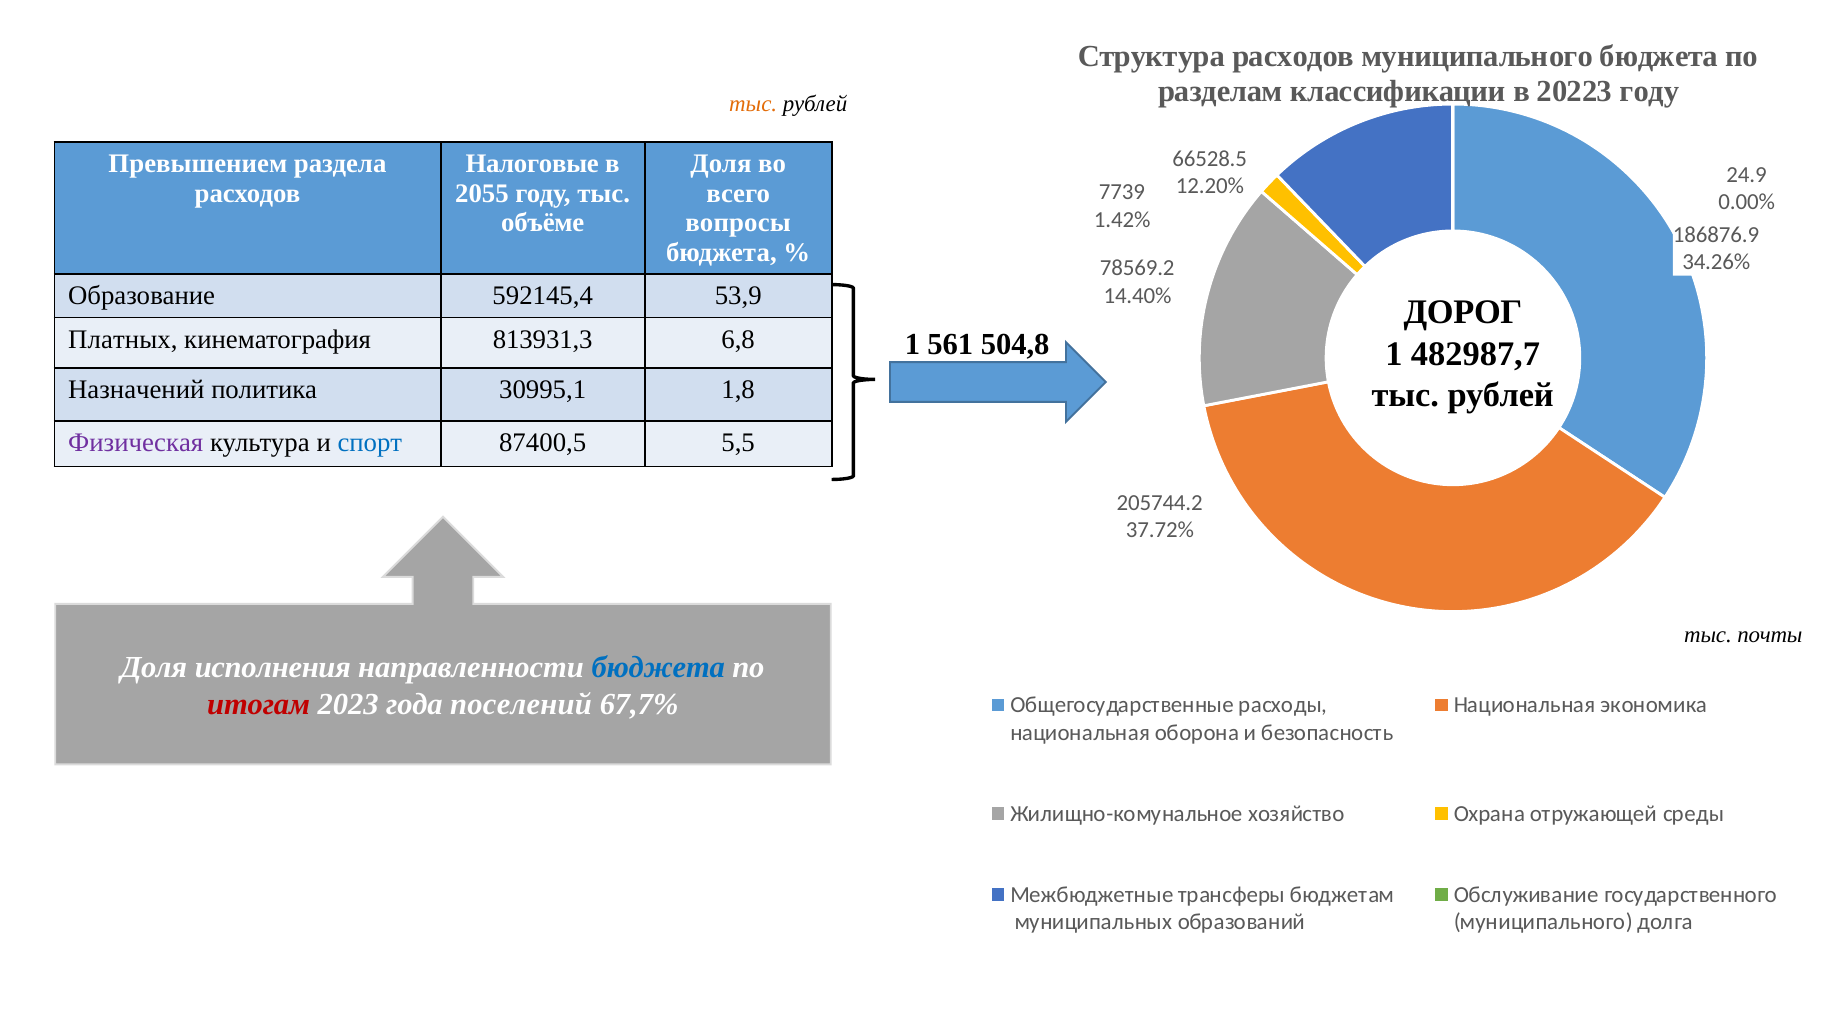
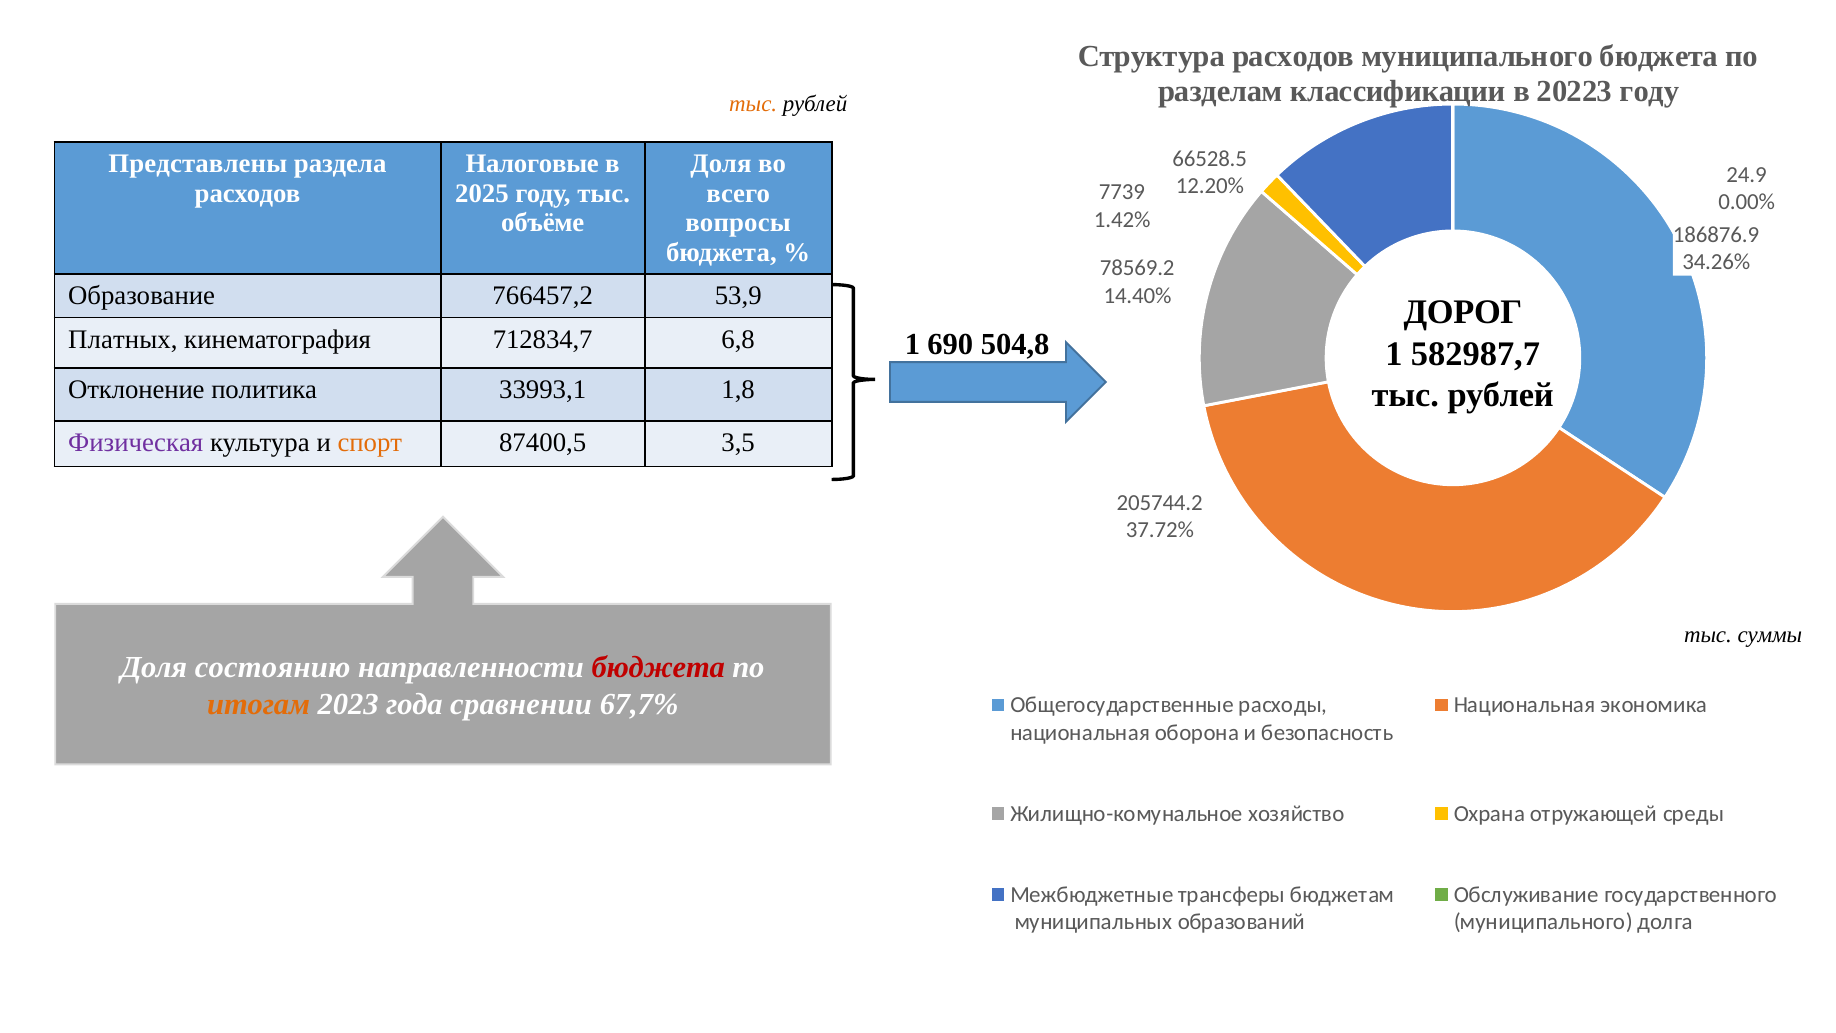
Превышением: Превышением -> Представлены
2055: 2055 -> 2025
592145,4: 592145,4 -> 766457,2
813931,3: 813931,3 -> 712834,7
561: 561 -> 690
482987,7: 482987,7 -> 582987,7
Назначений: Назначений -> Отклонение
30995,1: 30995,1 -> 33993,1
спорт colour: blue -> orange
5,5: 5,5 -> 3,5
почты: почты -> суммы
исполнения: исполнения -> состоянию
бюджета at (658, 668) colour: blue -> red
итогам colour: red -> orange
поселений: поселений -> сравнении
